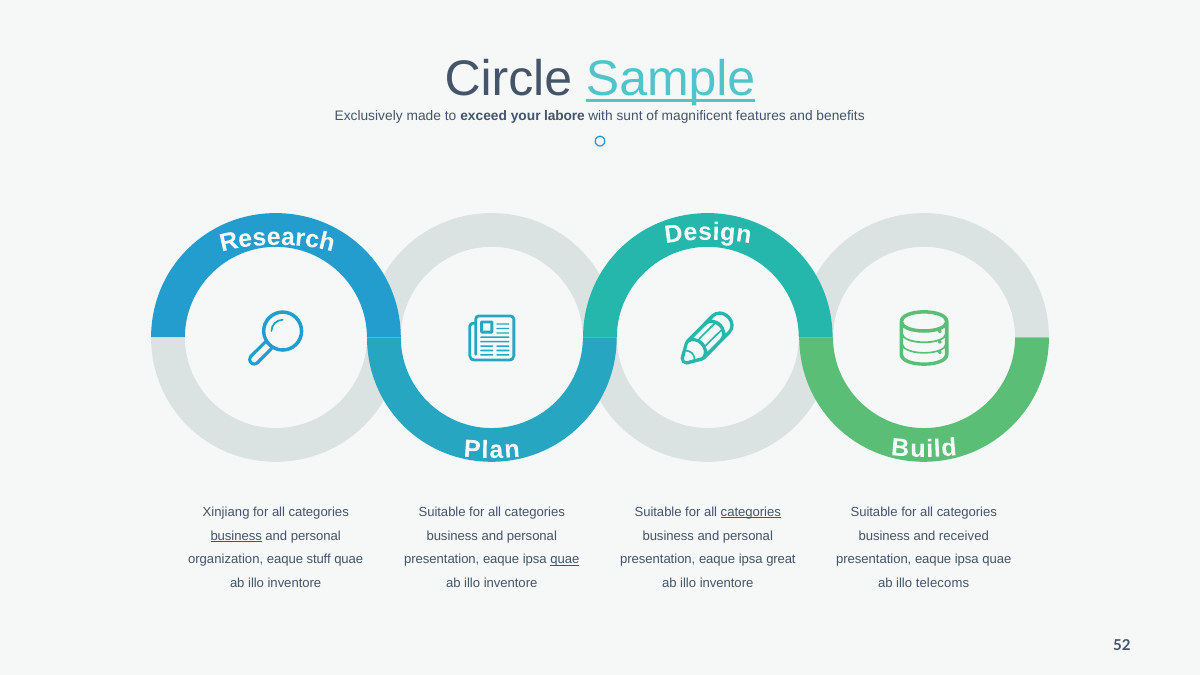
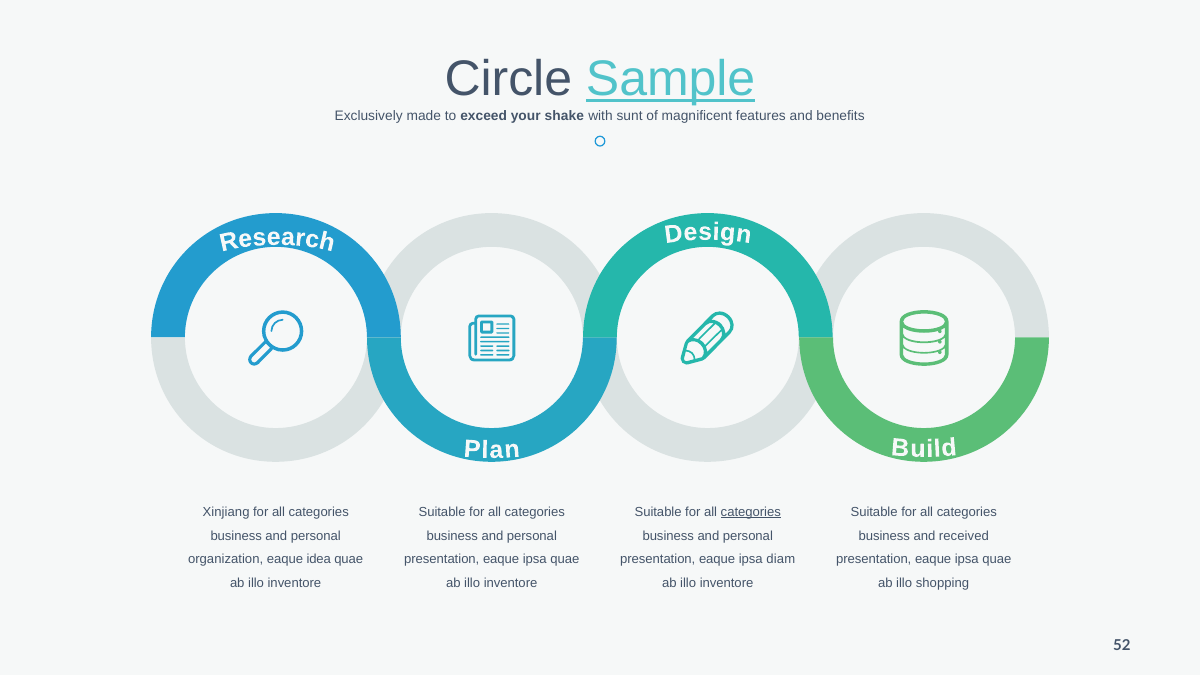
labore: labore -> shake
business at (236, 536) underline: present -> none
stuff: stuff -> idea
quae at (565, 559) underline: present -> none
great: great -> diam
telecoms: telecoms -> shopping
